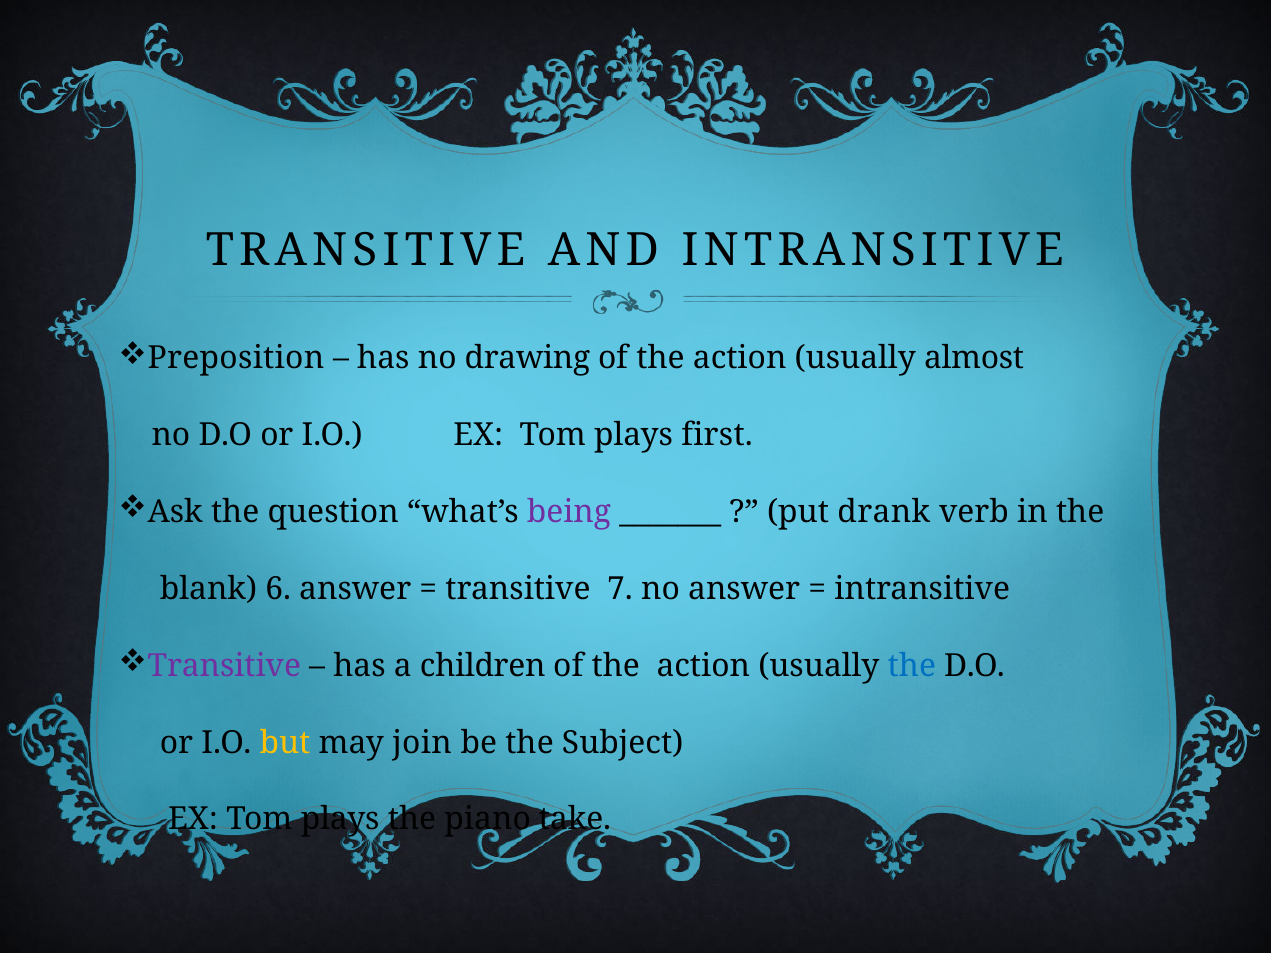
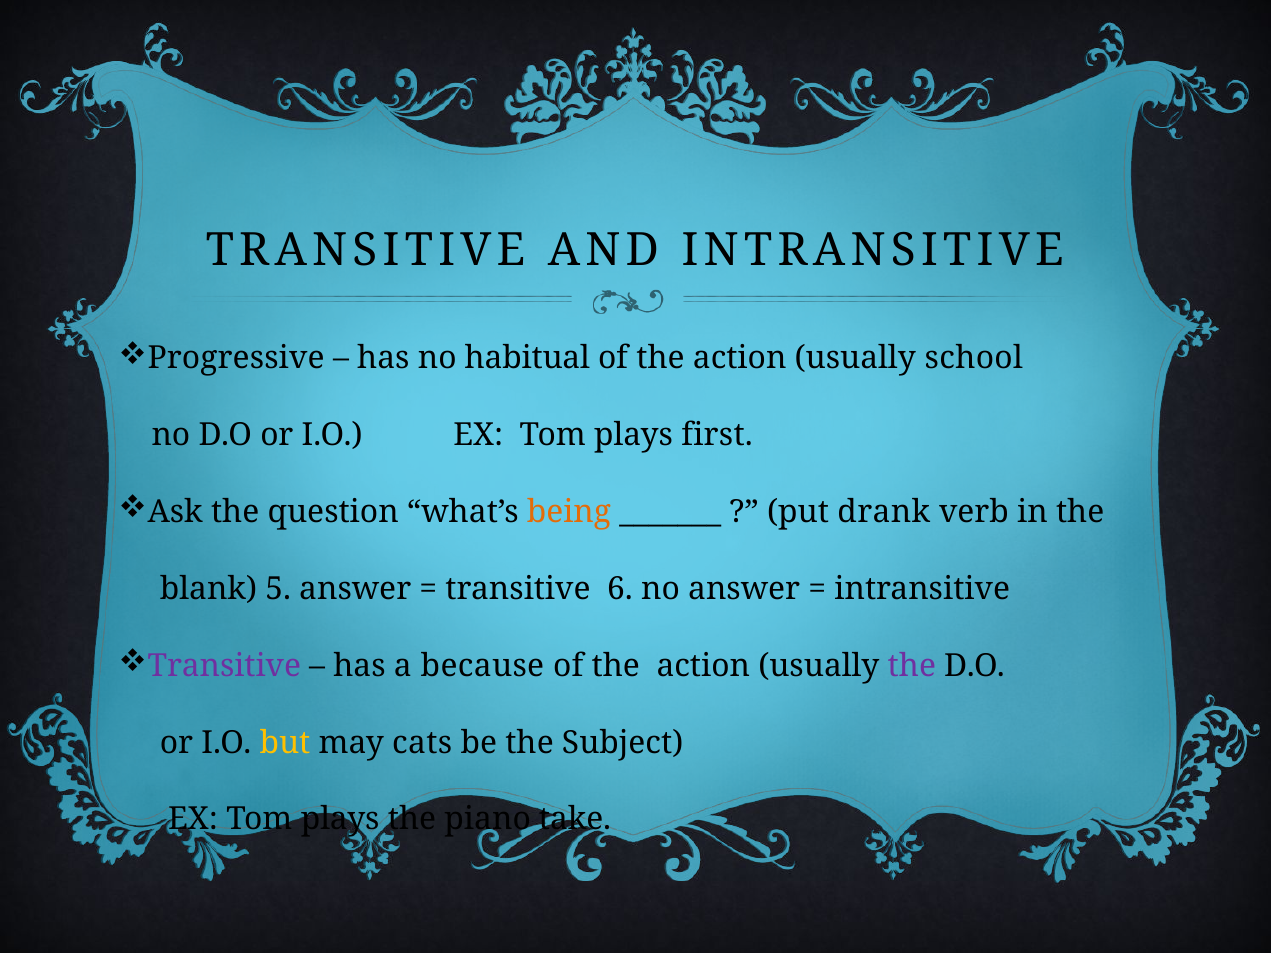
Preposition: Preposition -> Progressive
drawing: drawing -> habitual
almost: almost -> school
being colour: purple -> orange
6: 6 -> 5
7: 7 -> 6
children: children -> because
the at (912, 666) colour: blue -> purple
join: join -> cats
